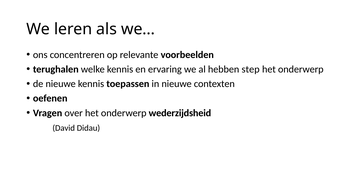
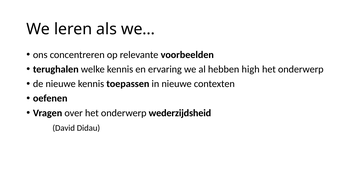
step: step -> high
